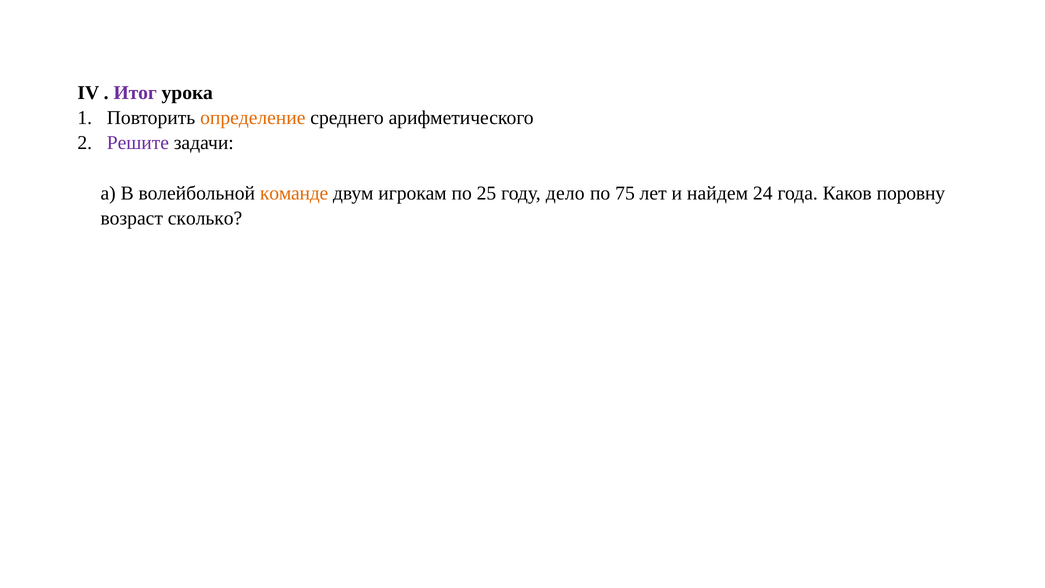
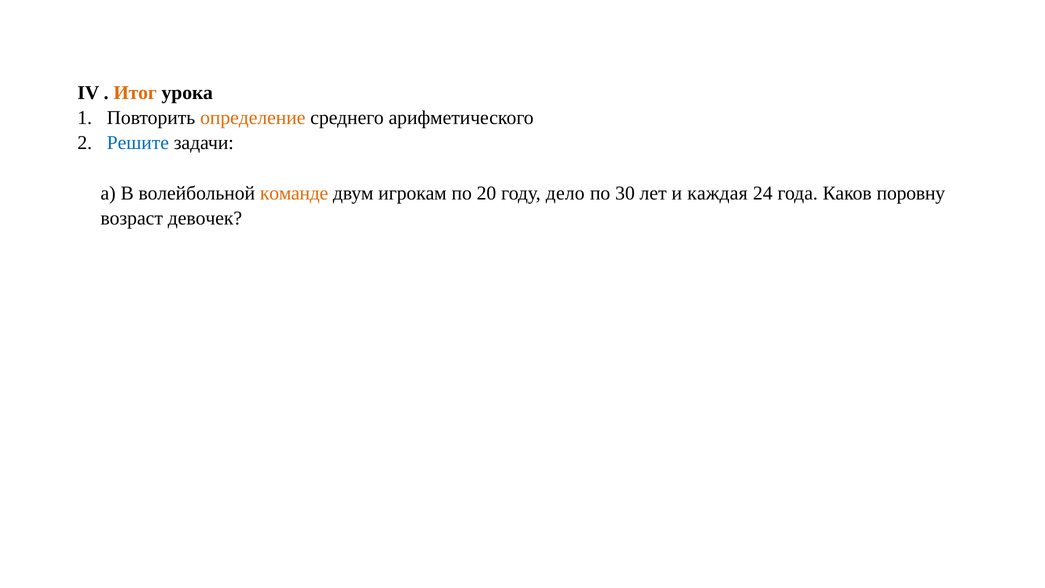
Итог colour: purple -> orange
Решите colour: purple -> blue
25: 25 -> 20
75: 75 -> 30
найдем: найдем -> каждая
сколько: сколько -> девочек
